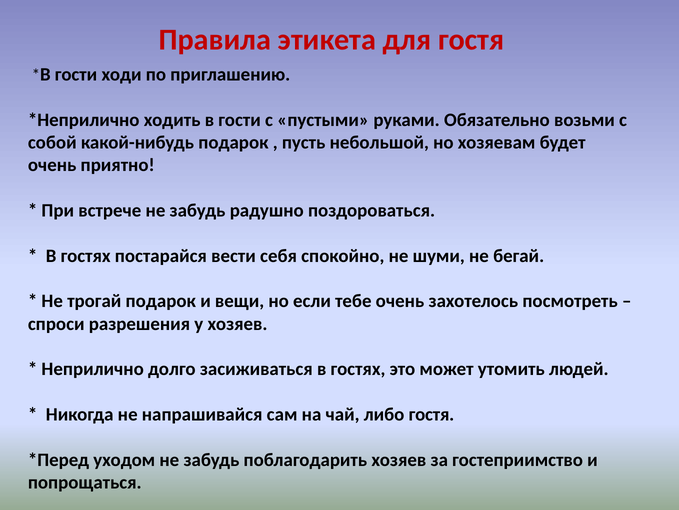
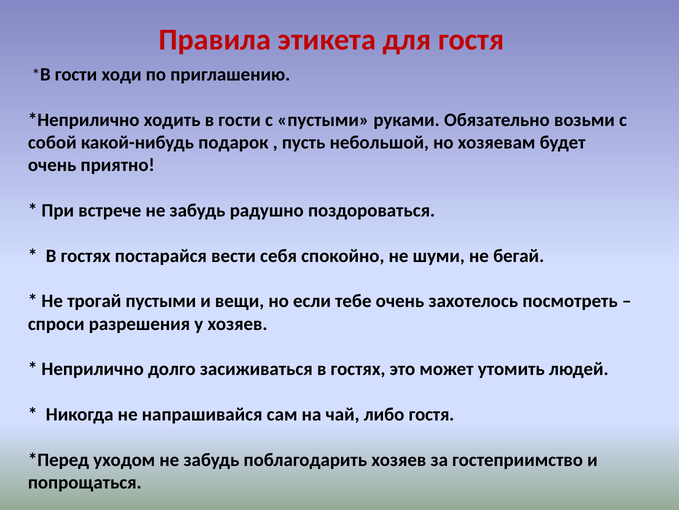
трогай подарок: подарок -> пустыми
